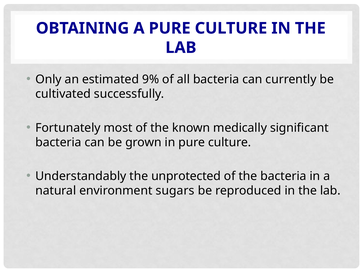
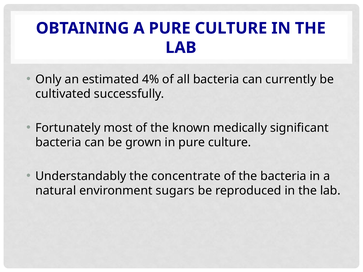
9%: 9% -> 4%
unprotected: unprotected -> concentrate
